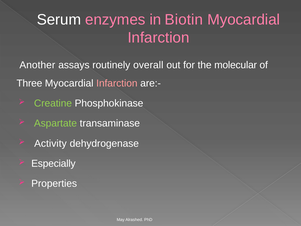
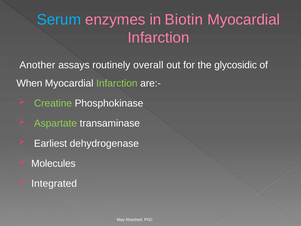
Serum colour: white -> light blue
molecular: molecular -> glycosidic
Three: Three -> When
Infarction at (117, 83) colour: pink -> light green
Activity: Activity -> Earliest
Especially: Especially -> Molecules
Properties: Properties -> Integrated
